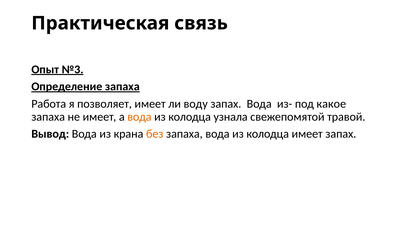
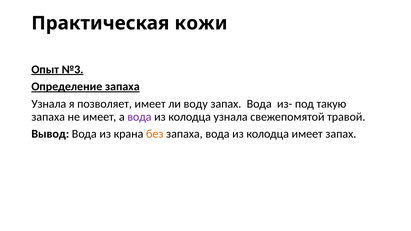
связь: связь -> кожи
Работа at (49, 104): Работа -> Узнала
какое: какое -> такую
вода at (139, 117) colour: orange -> purple
